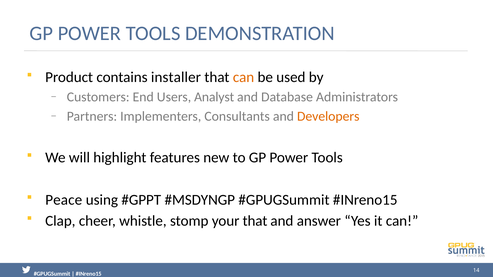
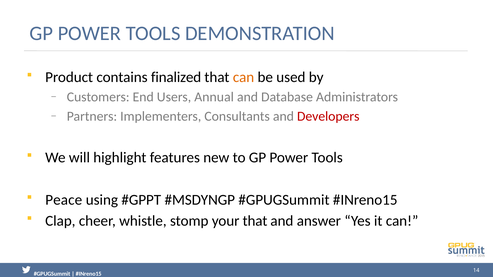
installer: installer -> finalized
Analyst: Analyst -> Annual
Developers colour: orange -> red
